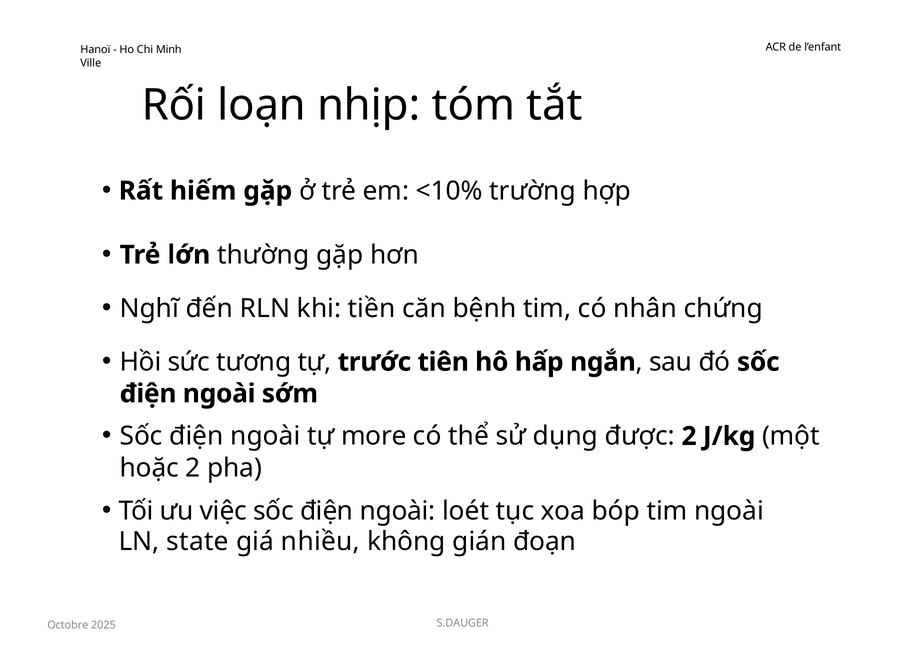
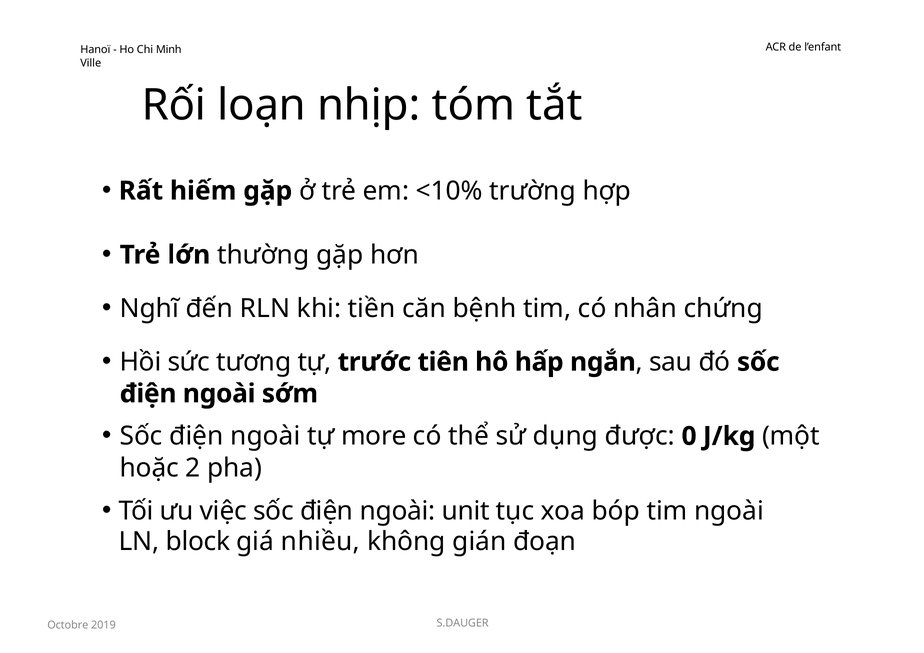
được 2: 2 -> 0
loét: loét -> unit
state: state -> block
2025: 2025 -> 2019
